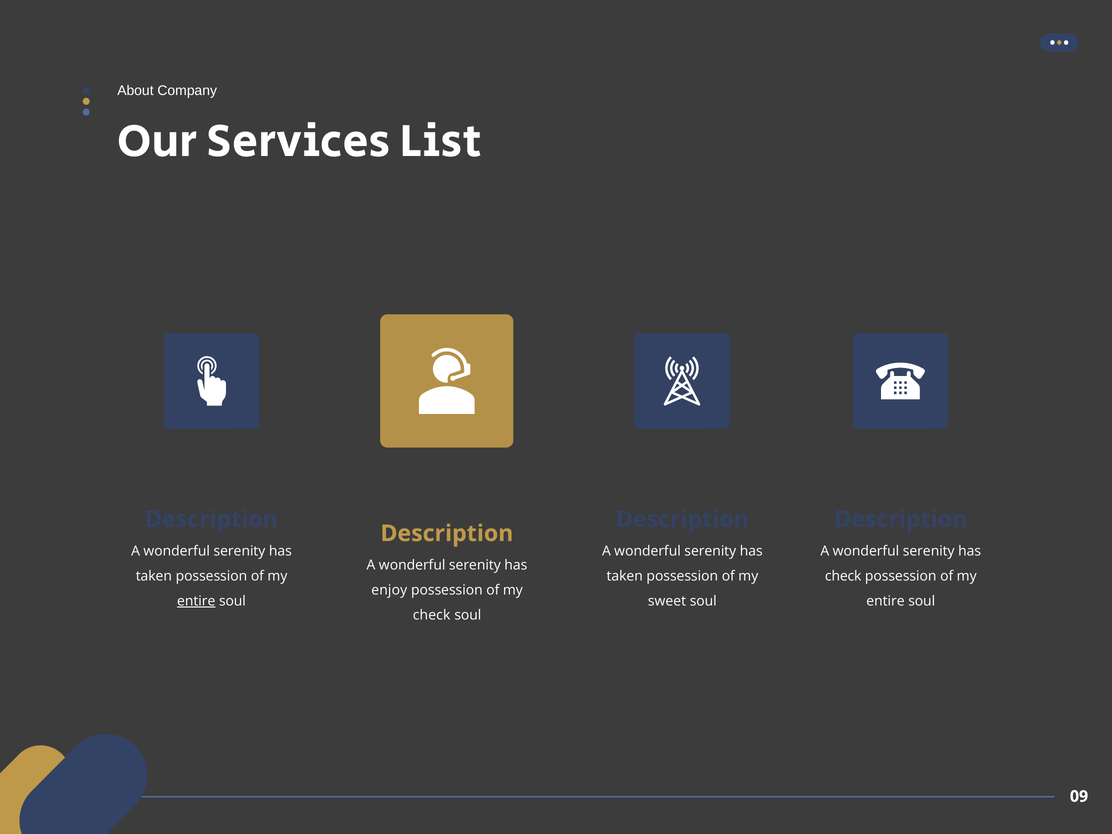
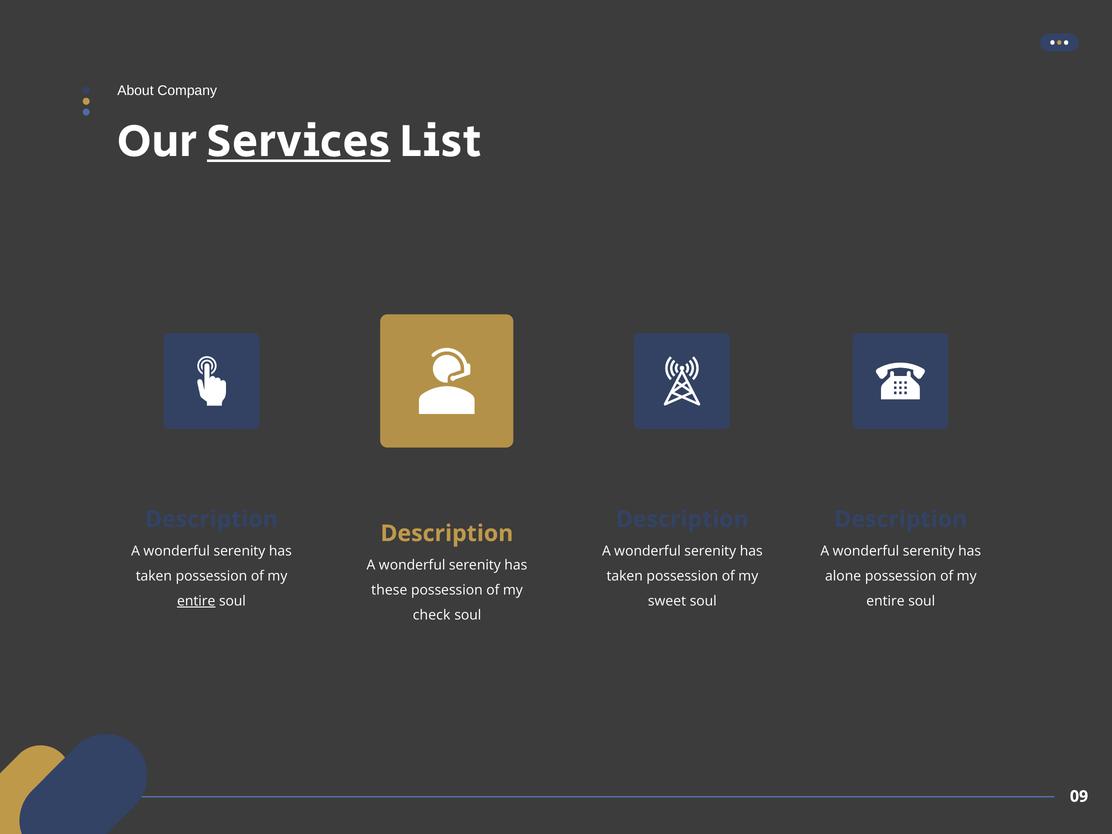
Services underline: none -> present
check at (843, 576): check -> alone
enjoy: enjoy -> these
